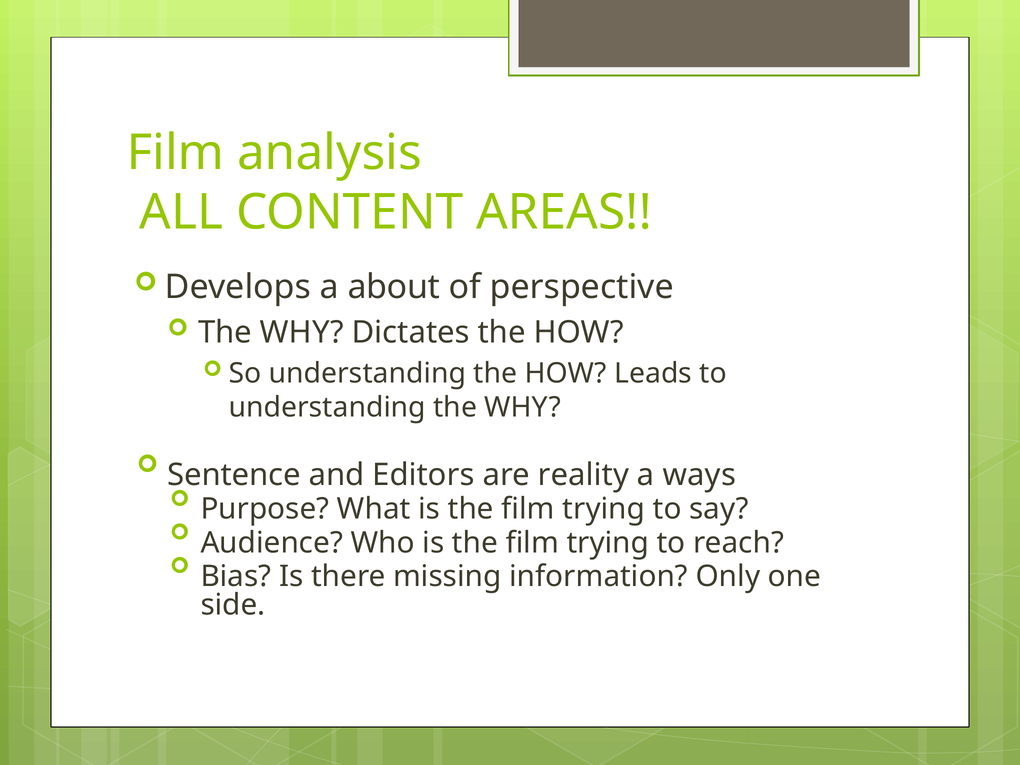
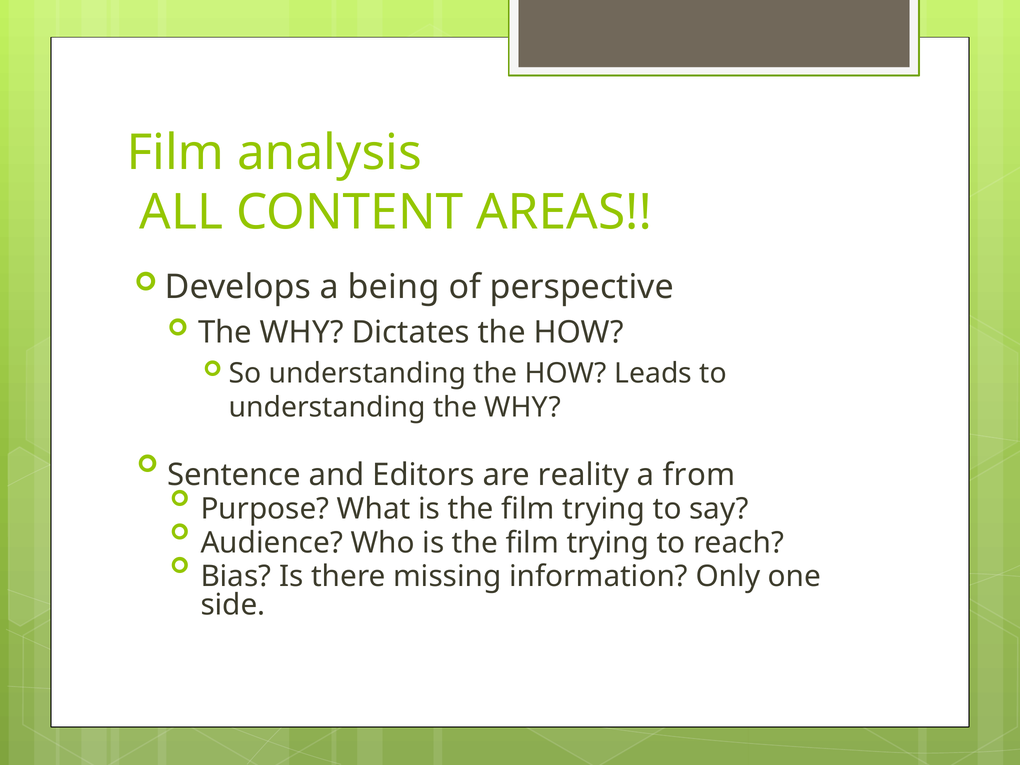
about: about -> being
ways: ways -> from
